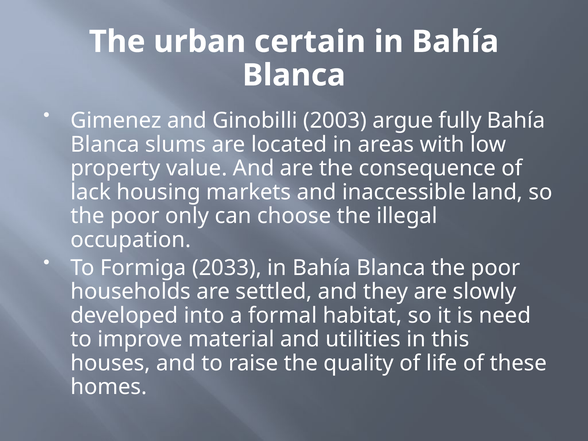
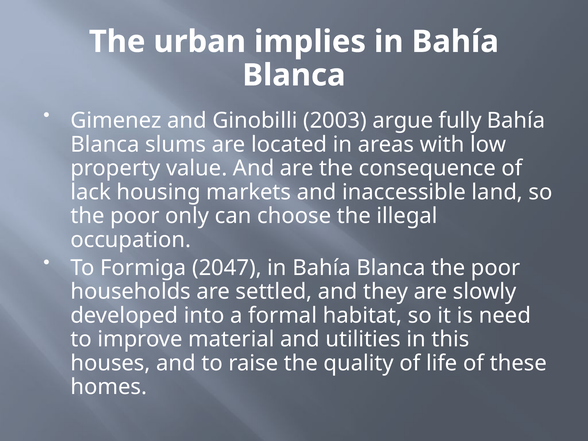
certain: certain -> implies
2033: 2033 -> 2047
